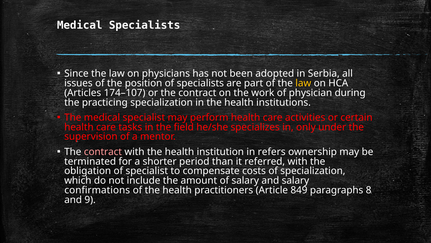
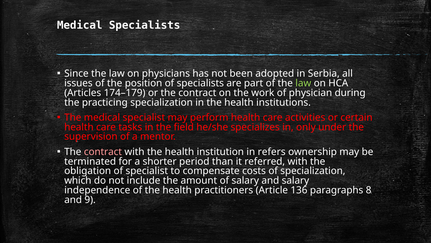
law at (303, 83) colour: yellow -> light green
174–107: 174–107 -> 174–179
conﬁrmations: conﬁrmations -> independence
849: 849 -> 136
